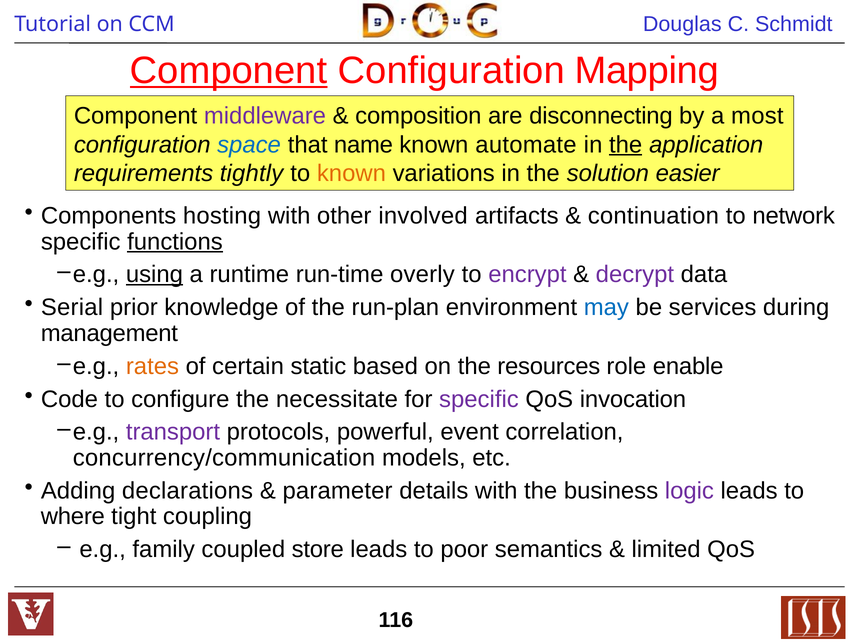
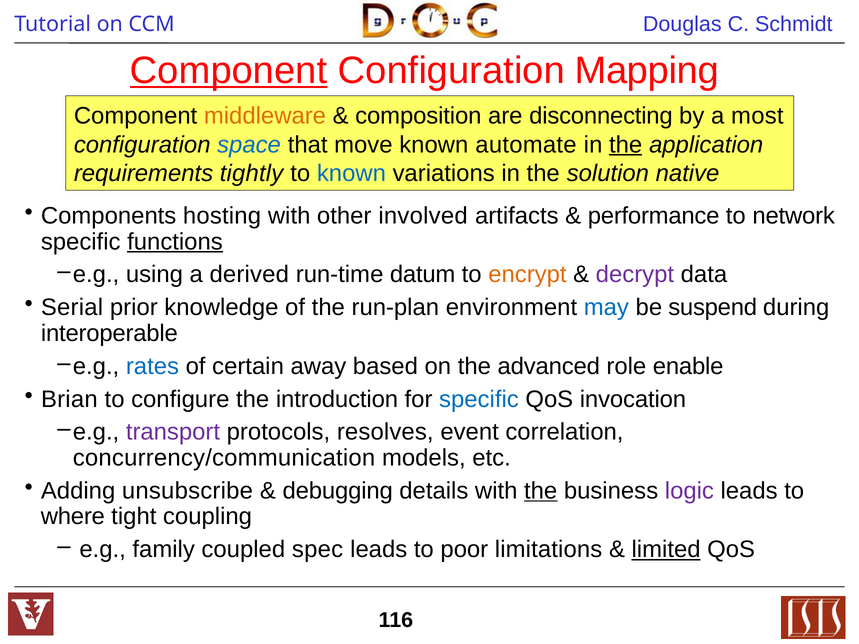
middleware colour: purple -> orange
name: name -> move
known at (351, 173) colour: orange -> blue
easier: easier -> native
continuation: continuation -> performance
using underline: present -> none
runtime: runtime -> derived
overly: overly -> datum
encrypt colour: purple -> orange
services: services -> suspend
management: management -> interoperable
rates colour: orange -> blue
static: static -> away
resources: resources -> advanced
Code: Code -> Brian
necessitate: necessitate -> introduction
specific at (479, 399) colour: purple -> blue
powerful: powerful -> resolves
declarations: declarations -> unsubscribe
parameter: parameter -> debugging
the at (541, 491) underline: none -> present
store: store -> spec
semantics: semantics -> limitations
limited underline: none -> present
